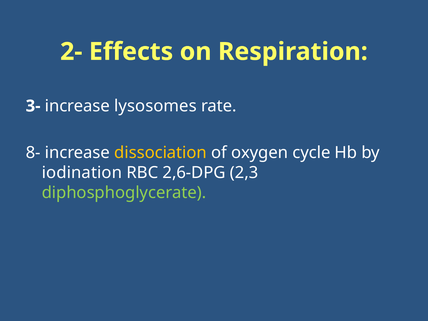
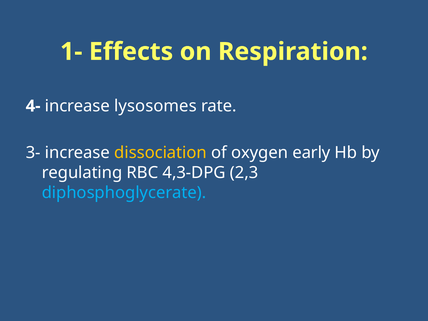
2-: 2- -> 1-
3-: 3- -> 4-
8-: 8- -> 3-
cycle: cycle -> early
iodination: iodination -> regulating
2,6-DPG: 2,6-DPG -> 4,3-DPG
diphosphoglycerate colour: light green -> light blue
